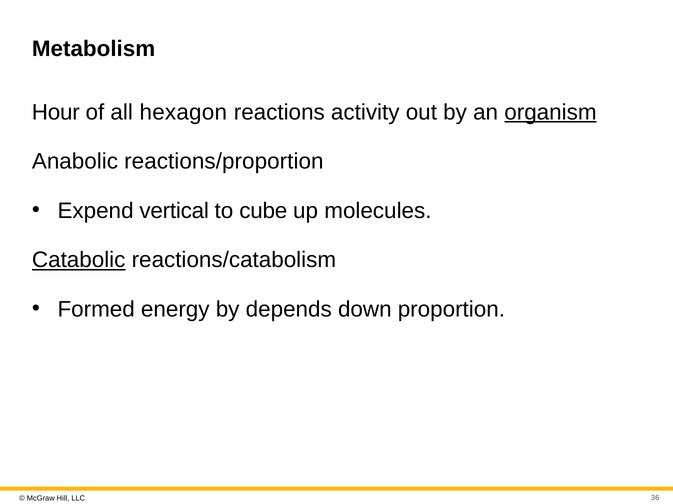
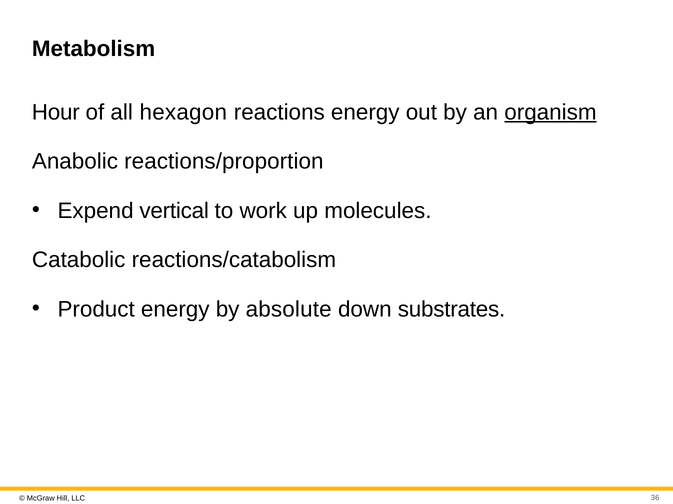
reactions activity: activity -> energy
cube: cube -> work
Catabolic underline: present -> none
Formed: Formed -> Product
depends: depends -> absolute
proportion: proportion -> substrates
